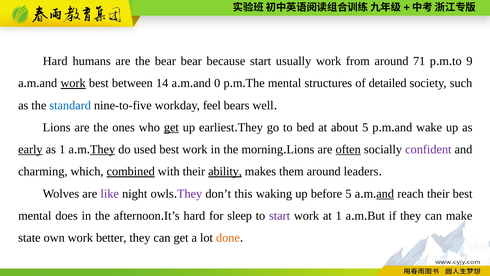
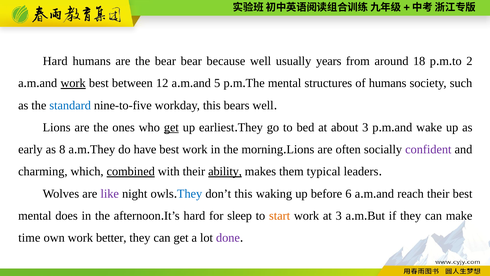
because start: start -> well
usually work: work -> years
71: 71 -> 18
9: 9 -> 2
14: 14 -> 12
0: 0 -> 5
of detailed: detailed -> humans
workday feel: feel -> this
about 5: 5 -> 3
early underline: present -> none
as 1: 1 -> 8
They at (103, 149) underline: present -> none
used: used -> have
often underline: present -> none
them around: around -> typical
They at (190, 193) colour: purple -> blue
before 5: 5 -> 6
and at (385, 193) underline: present -> none
start at (280, 215) colour: purple -> orange
at 1: 1 -> 3
state: state -> time
done colour: orange -> purple
